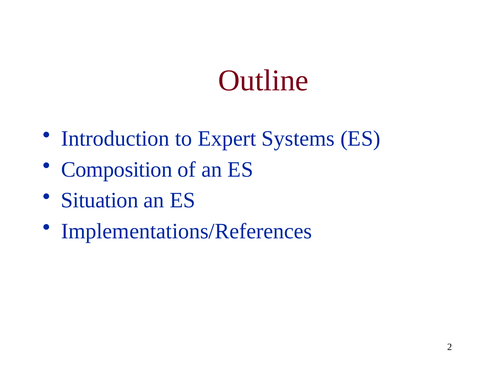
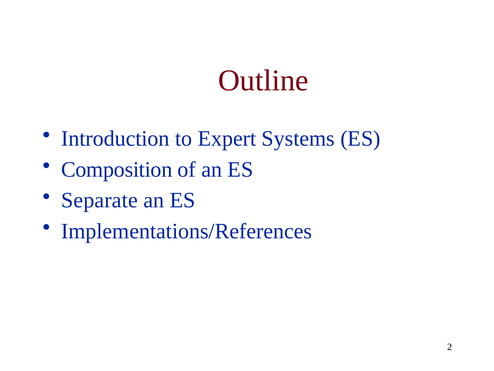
Situation: Situation -> Separate
